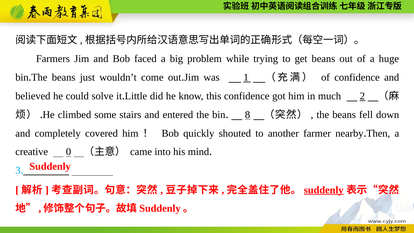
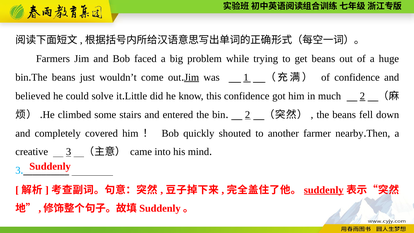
Jim at (192, 77) underline: none -> present
8 at (248, 115): 8 -> 2
creative 0: 0 -> 3
